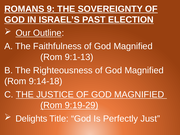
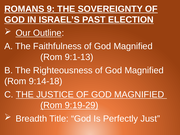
Delights: Delights -> Breadth
